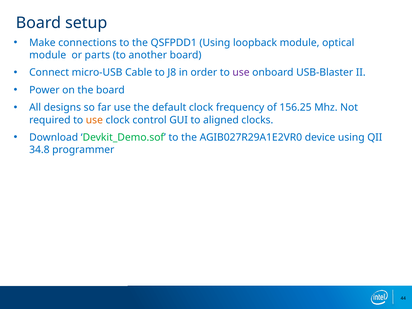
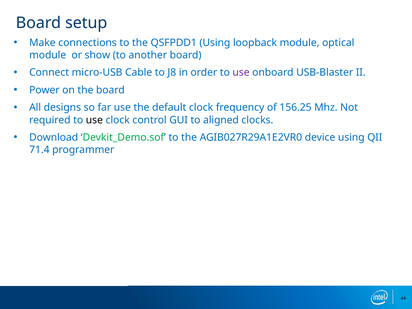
parts: parts -> show
use at (94, 120) colour: orange -> black
34.8: 34.8 -> 71.4
